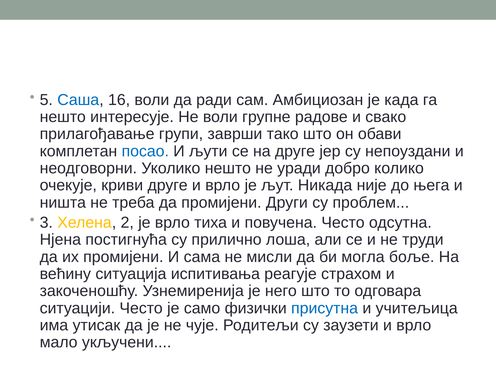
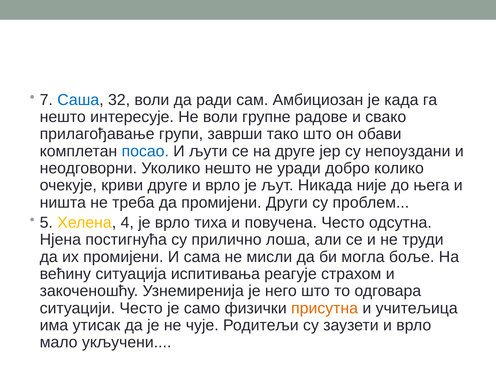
5: 5 -> 7
16: 16 -> 32
3: 3 -> 5
2: 2 -> 4
присутна colour: blue -> orange
